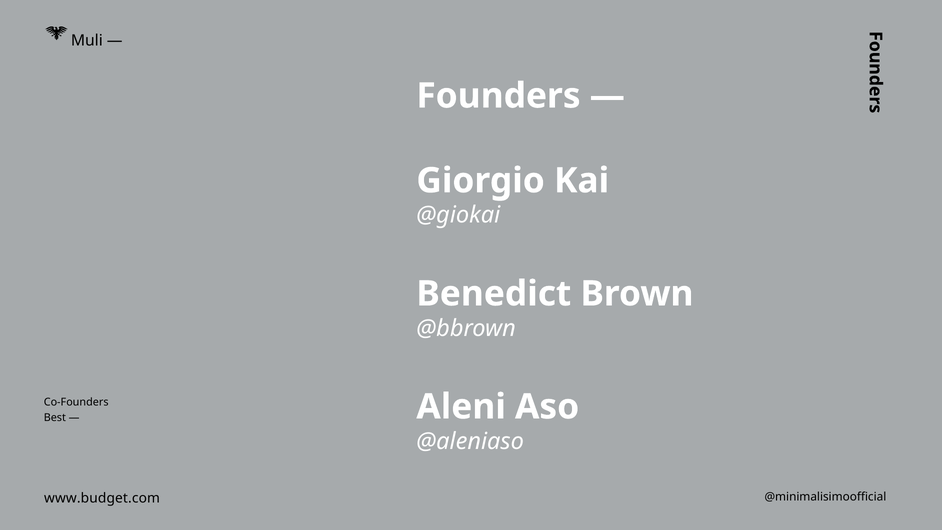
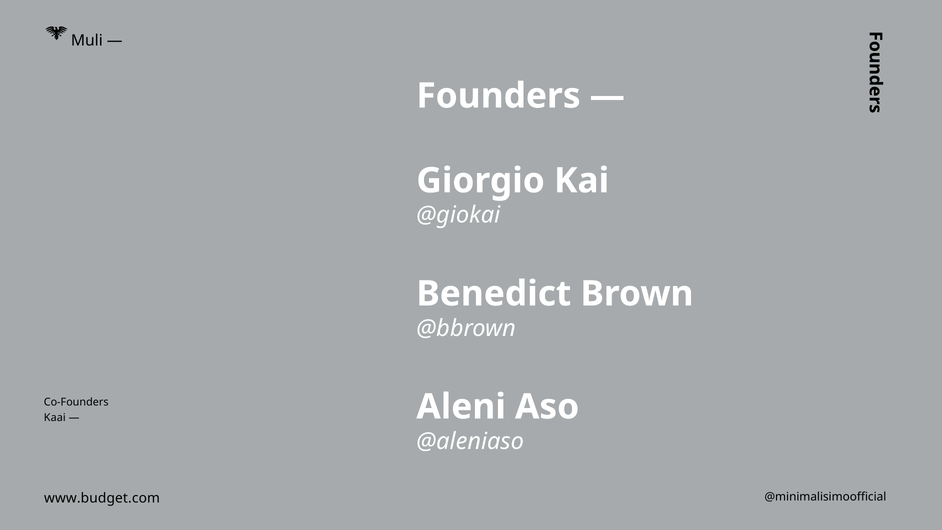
Best: Best -> Kaai
